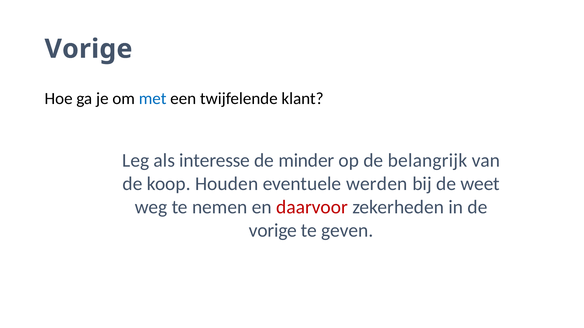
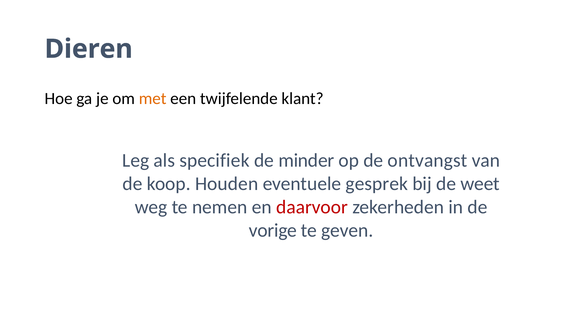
Vorige at (88, 49): Vorige -> Dieren
met colour: blue -> orange
interesse: interesse -> specifiek
belangrijk: belangrijk -> ontvangst
werden: werden -> gesprek
